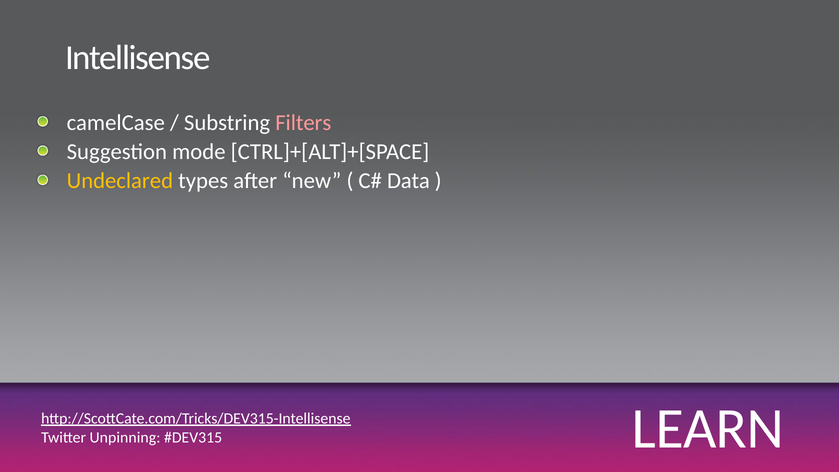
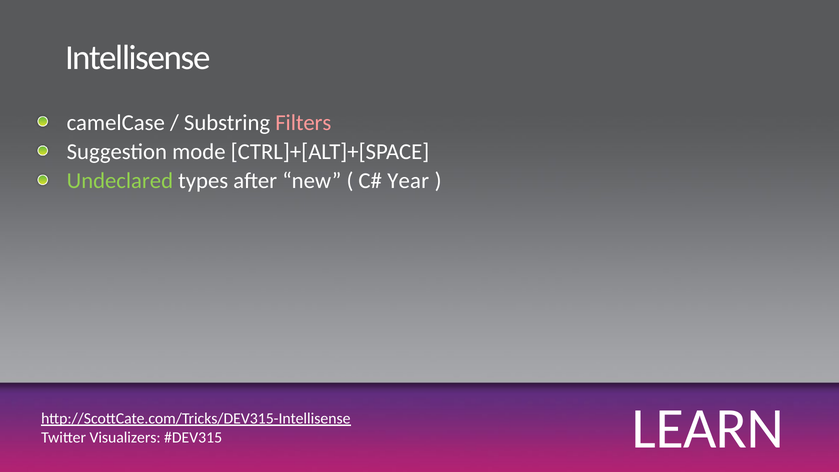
Undeclared colour: yellow -> light green
Data: Data -> Year
Unpinning: Unpinning -> Visualizers
